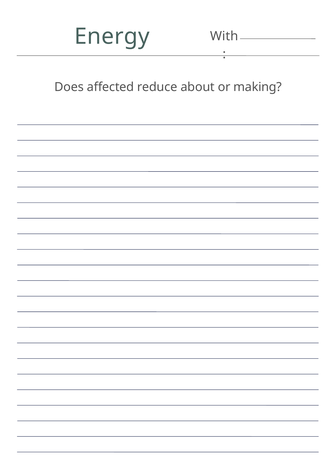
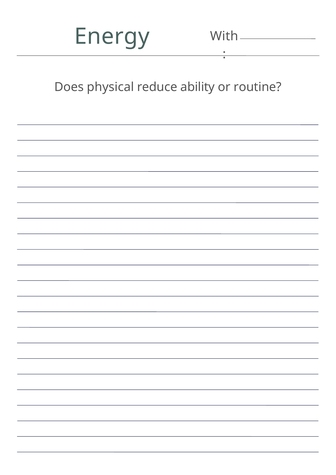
affected: affected -> physical
about: about -> ability
making: making -> routine
